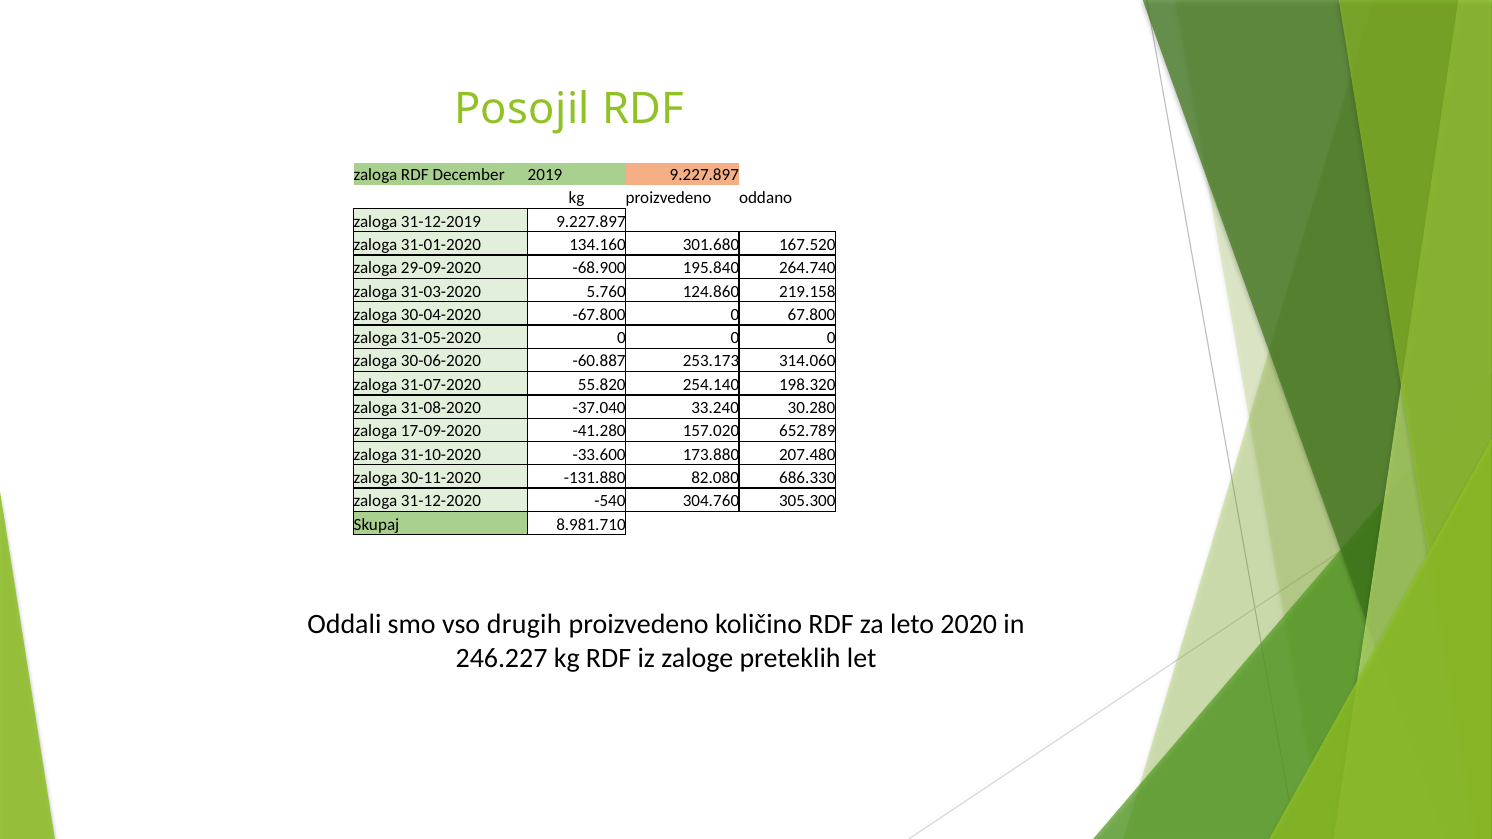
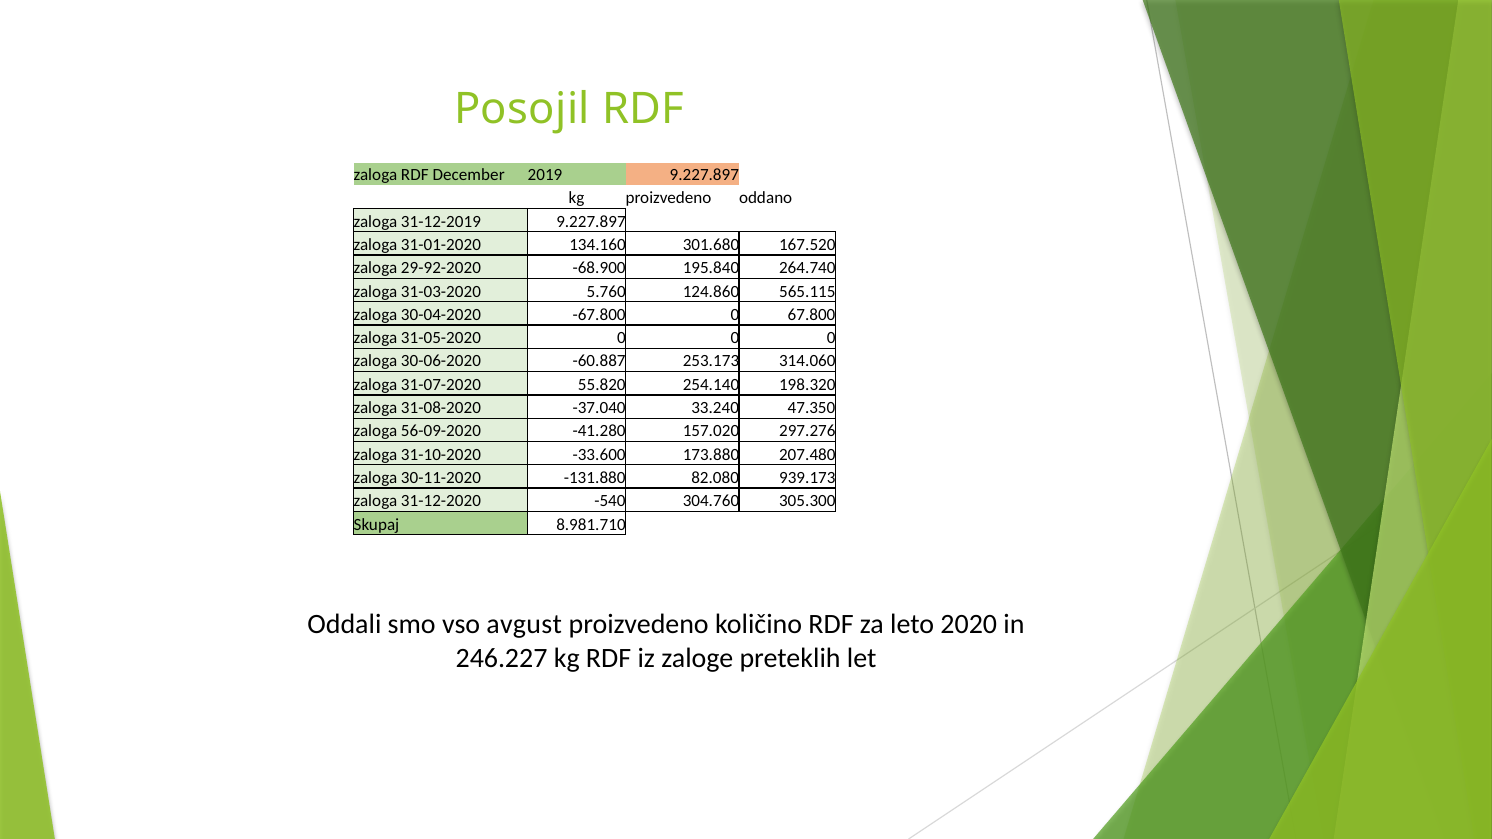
29-09-2020: 29-09-2020 -> 29-92-2020
219.158: 219.158 -> 565.115
30.280: 30.280 -> 47.350
17-09-2020: 17-09-2020 -> 56-09-2020
652.789: 652.789 -> 297.276
686.330: 686.330 -> 939.173
drugih: drugih -> avgust
